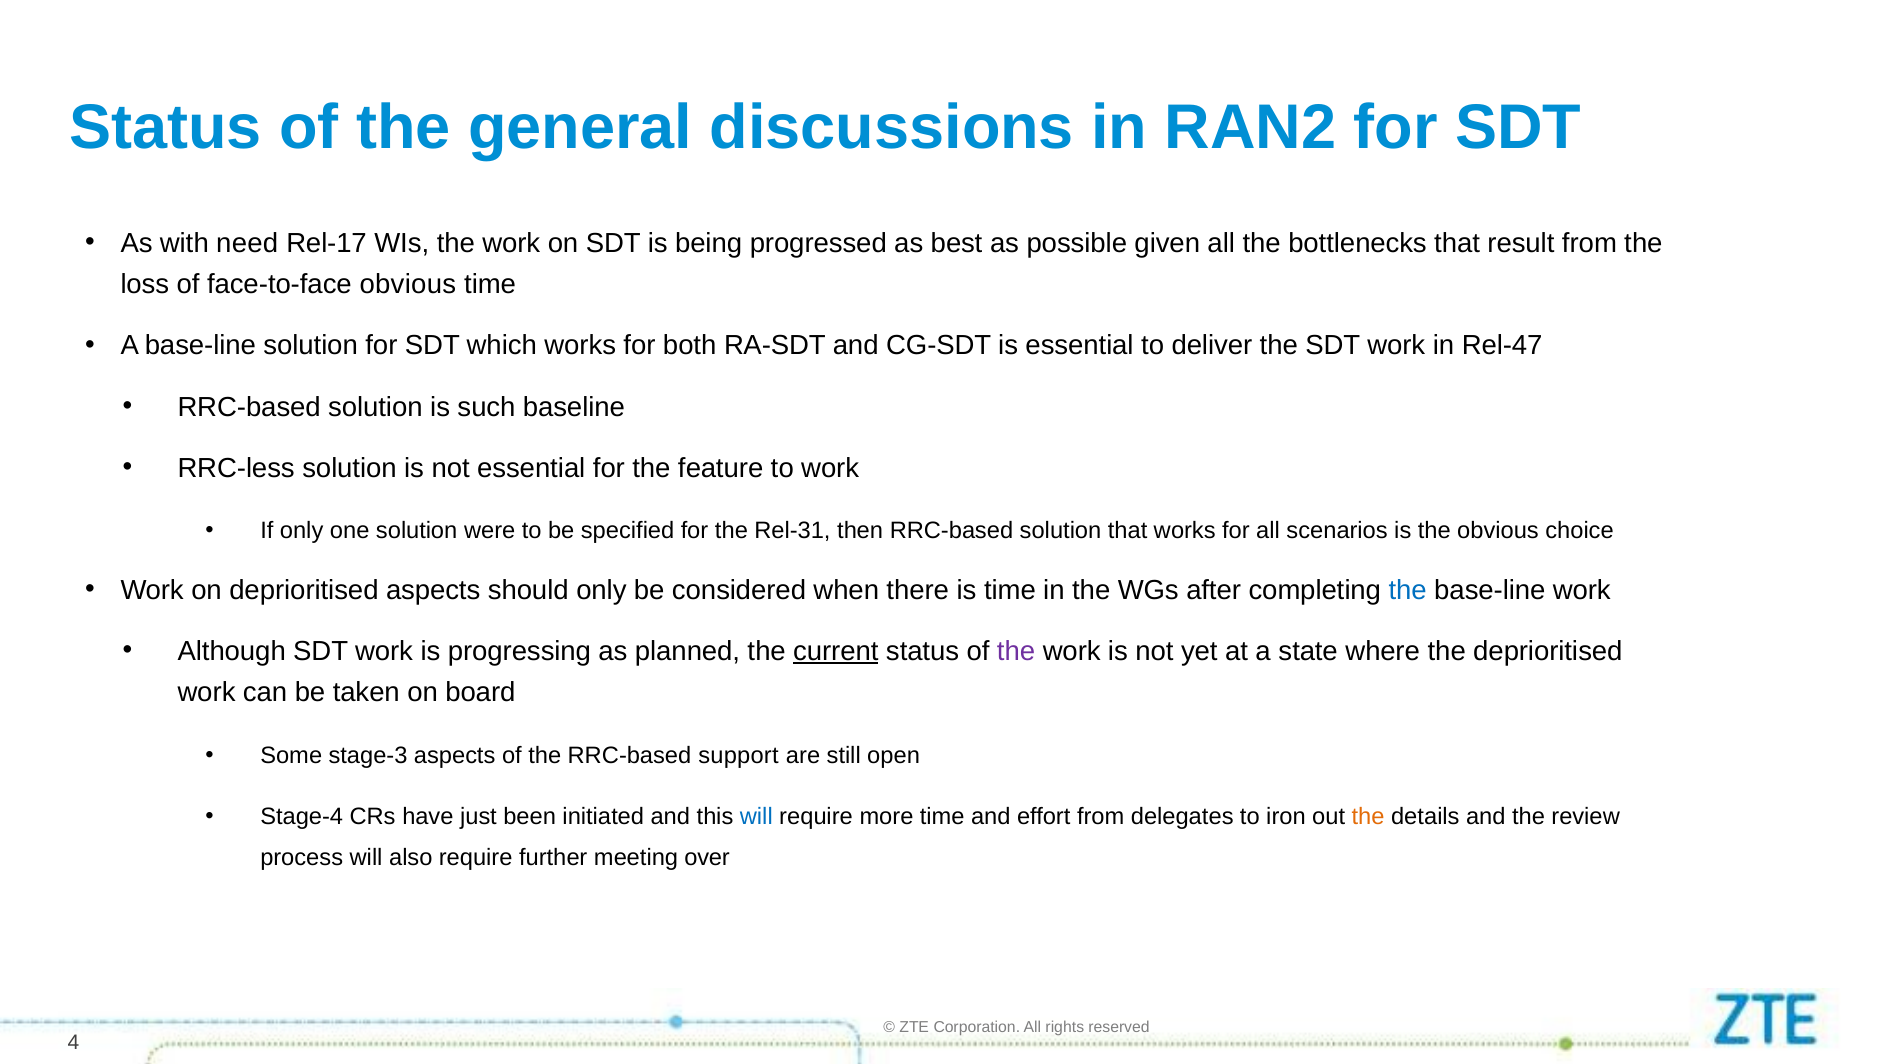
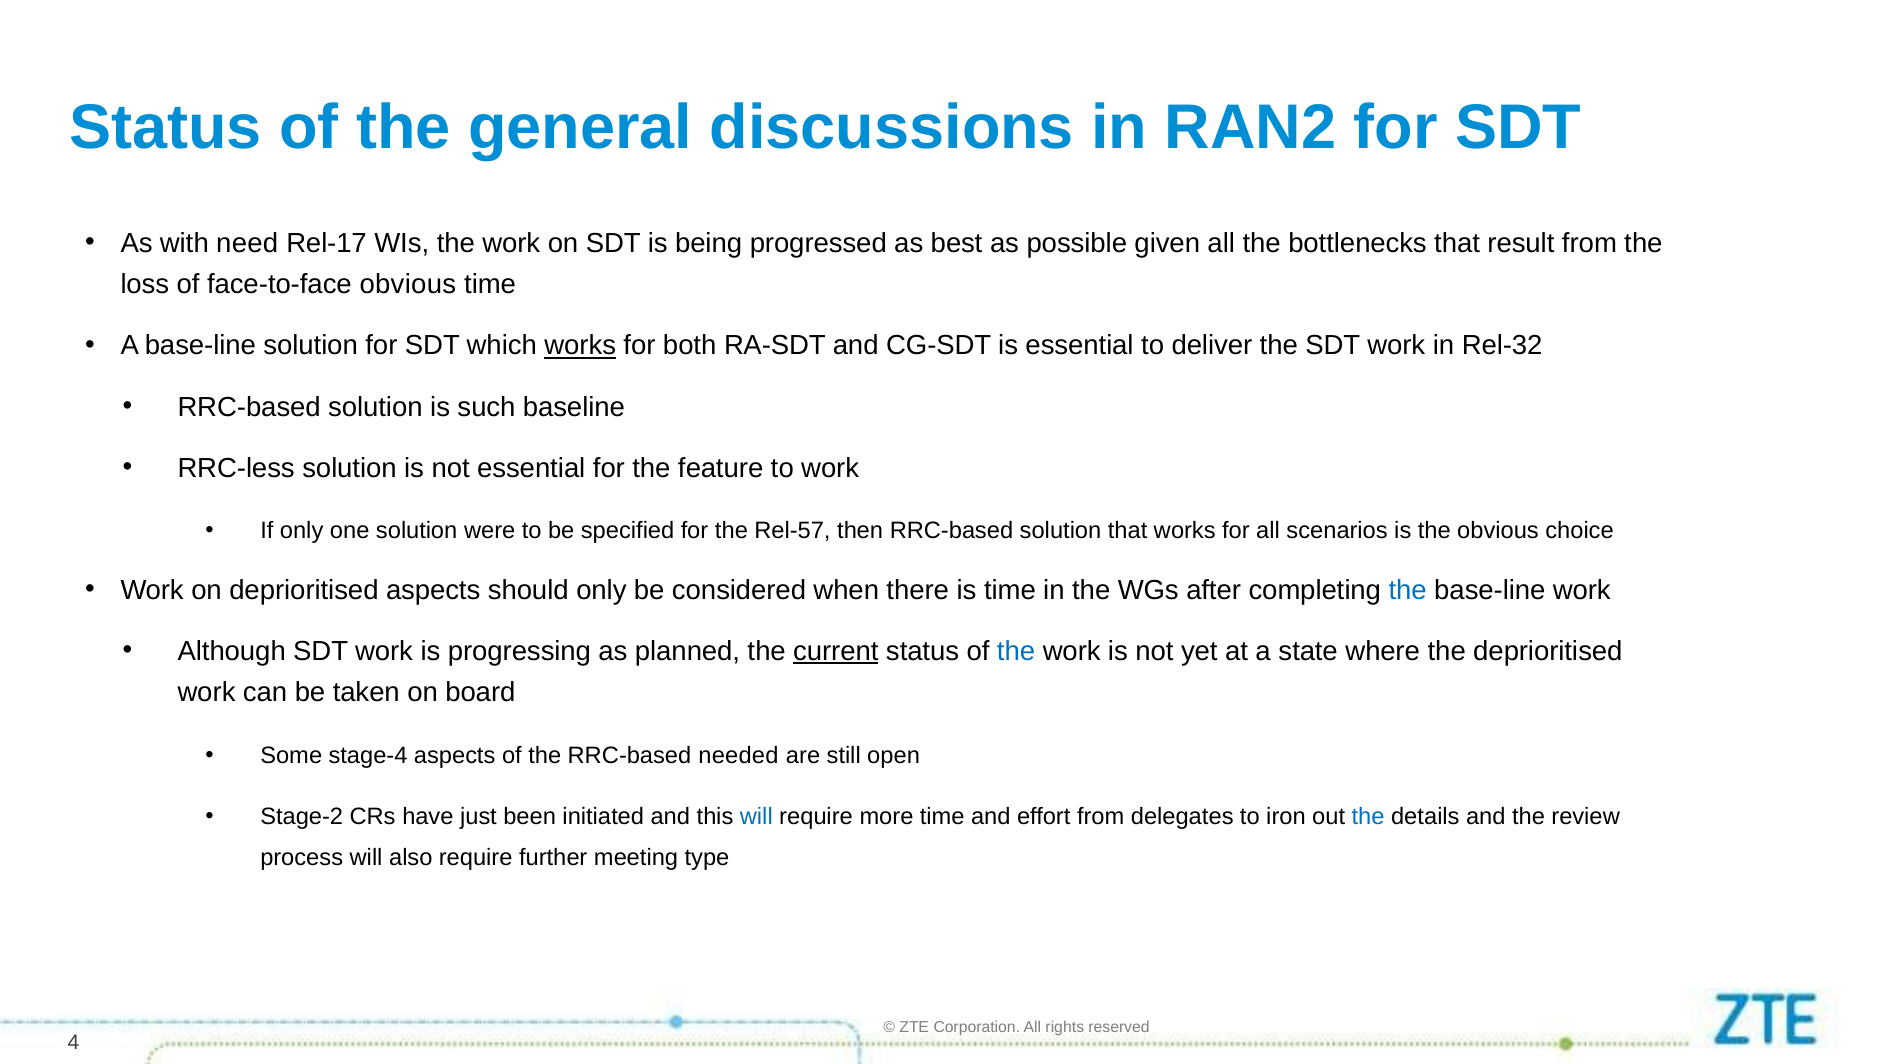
works at (580, 346) underline: none -> present
Rel-47: Rel-47 -> Rel-32
Rel-31: Rel-31 -> Rel-57
the at (1016, 651) colour: purple -> blue
stage-3: stage-3 -> stage-4
support: support -> needed
Stage-4: Stage-4 -> Stage-2
the at (1368, 817) colour: orange -> blue
over: over -> type
